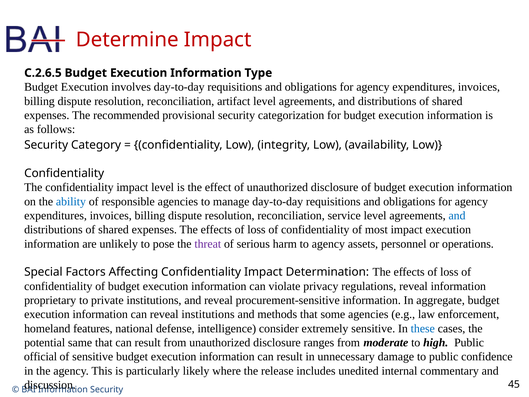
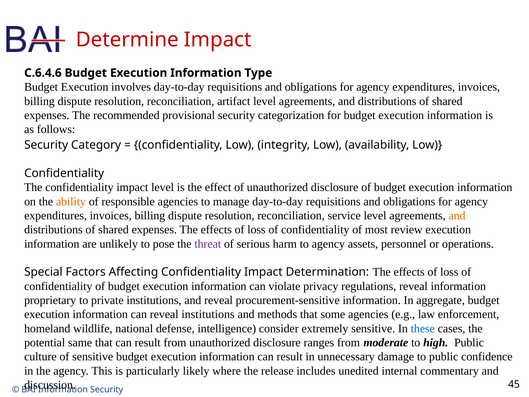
C.2.6.5: C.2.6.5 -> C.6.4.6
ability colour: blue -> orange
and at (457, 216) colour: blue -> orange
most impact: impact -> review
features: features -> wildlife
official: official -> culture
